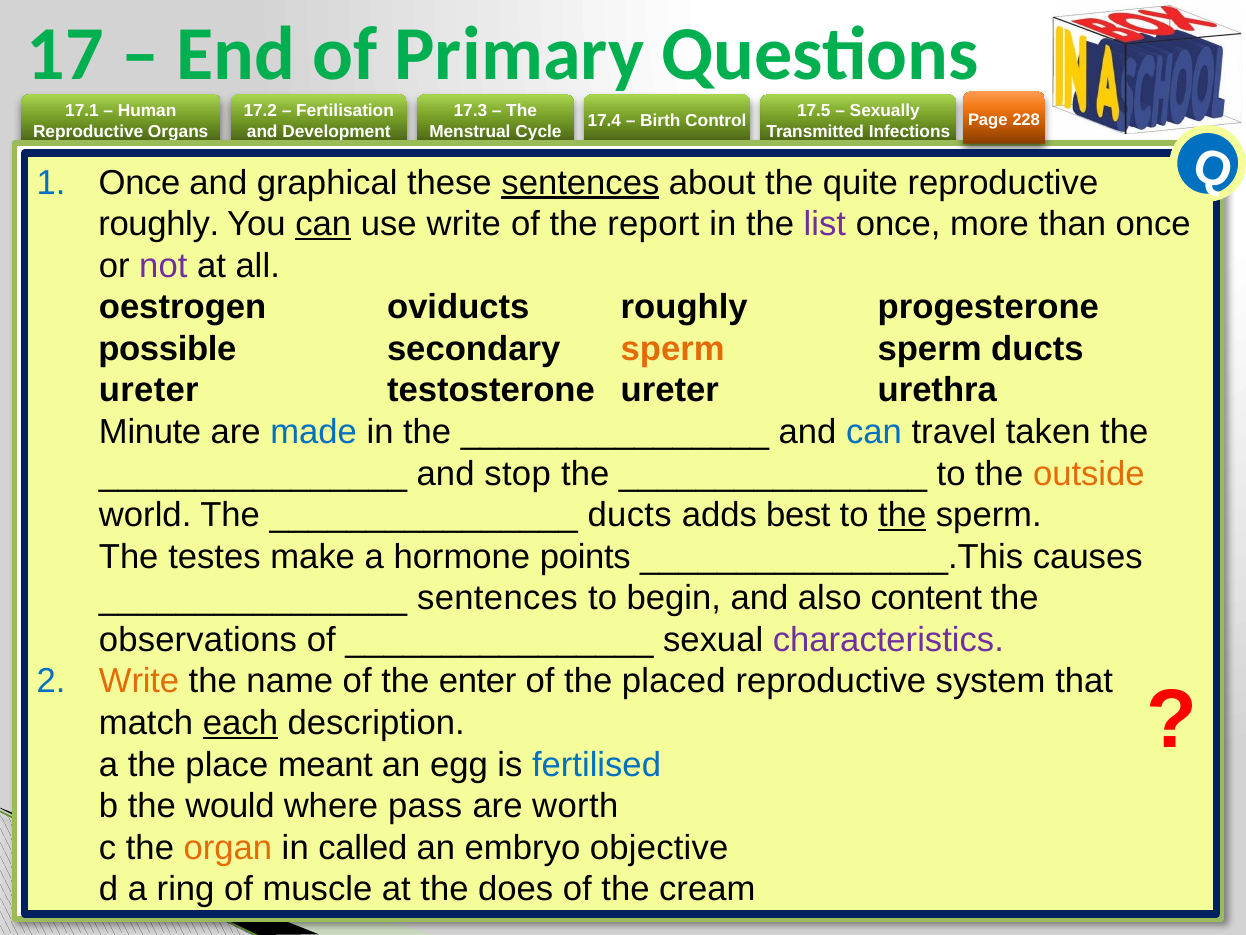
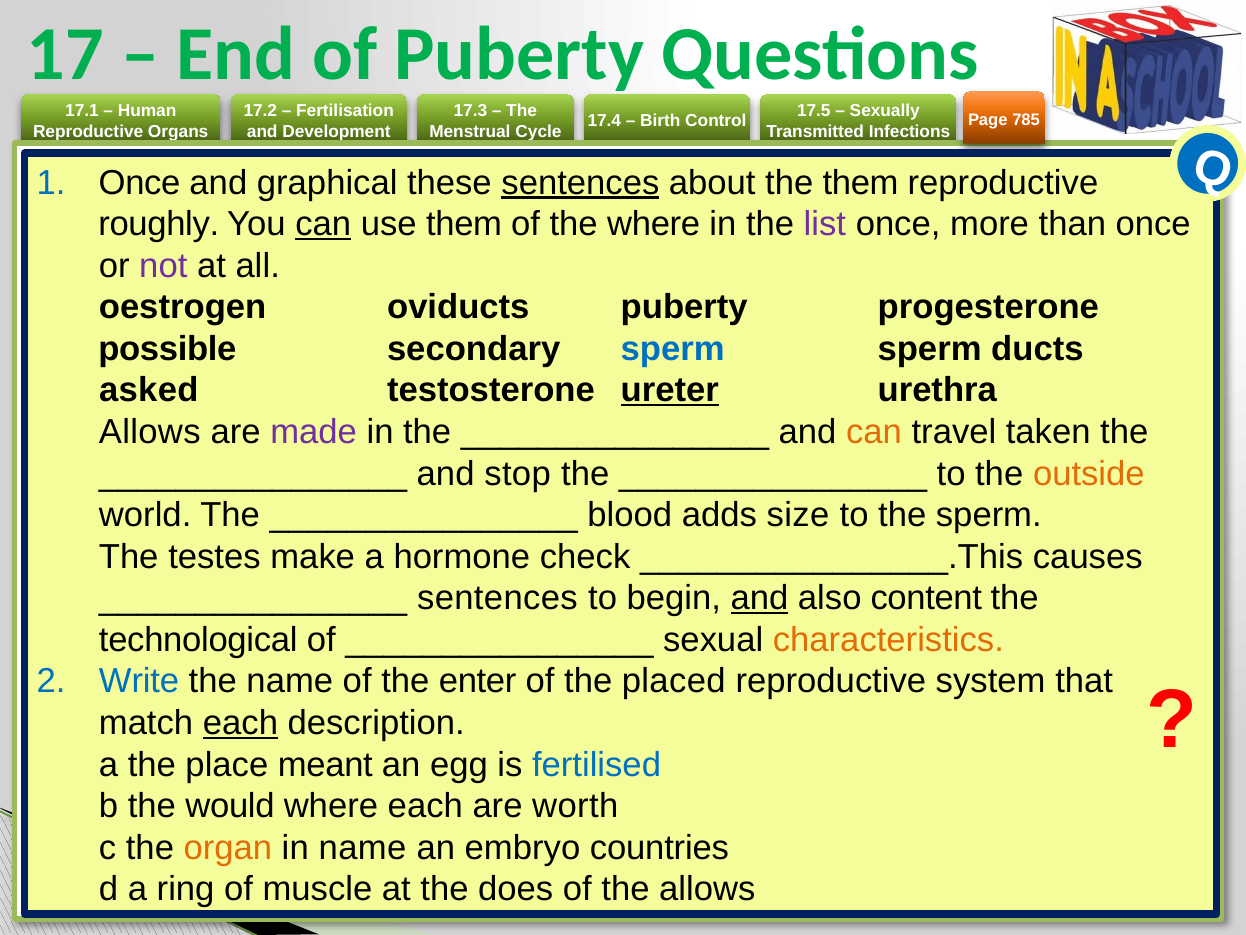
of Primary: Primary -> Puberty
228: 228 -> 785
the quite: quite -> them
use write: write -> them
the report: report -> where
oviducts roughly: roughly -> puberty
sperm at (673, 349) colour: orange -> blue
ureter at (149, 390): ureter -> asked
ureter at (670, 390) underline: none -> present
Minute at (150, 432): Minute -> Allows
made colour: blue -> purple
can at (874, 432) colour: blue -> orange
ducts at (630, 515): ducts -> blood
best: best -> size
the at (902, 515) underline: present -> none
points: points -> check
and at (759, 598) underline: none -> present
observations: observations -> technological
characteristics colour: purple -> orange
Write at (139, 681) colour: orange -> blue
where pass: pass -> each
in called: called -> name
objective: objective -> countries
the cream: cream -> allows
